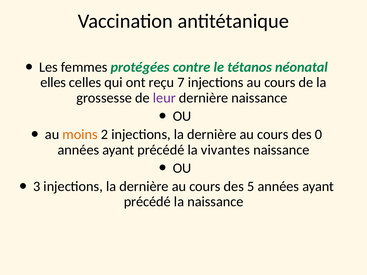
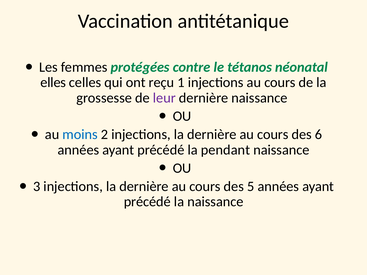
7: 7 -> 1
moins colour: orange -> blue
0: 0 -> 6
vivantes: vivantes -> pendant
